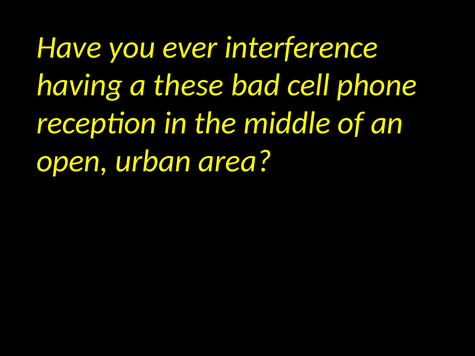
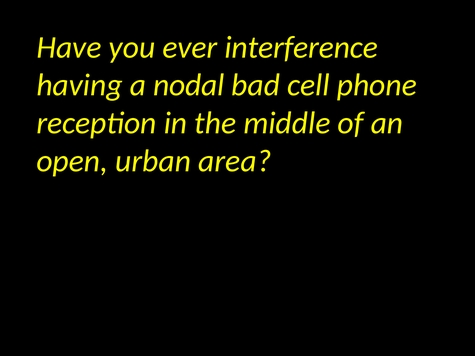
these: these -> nodal
